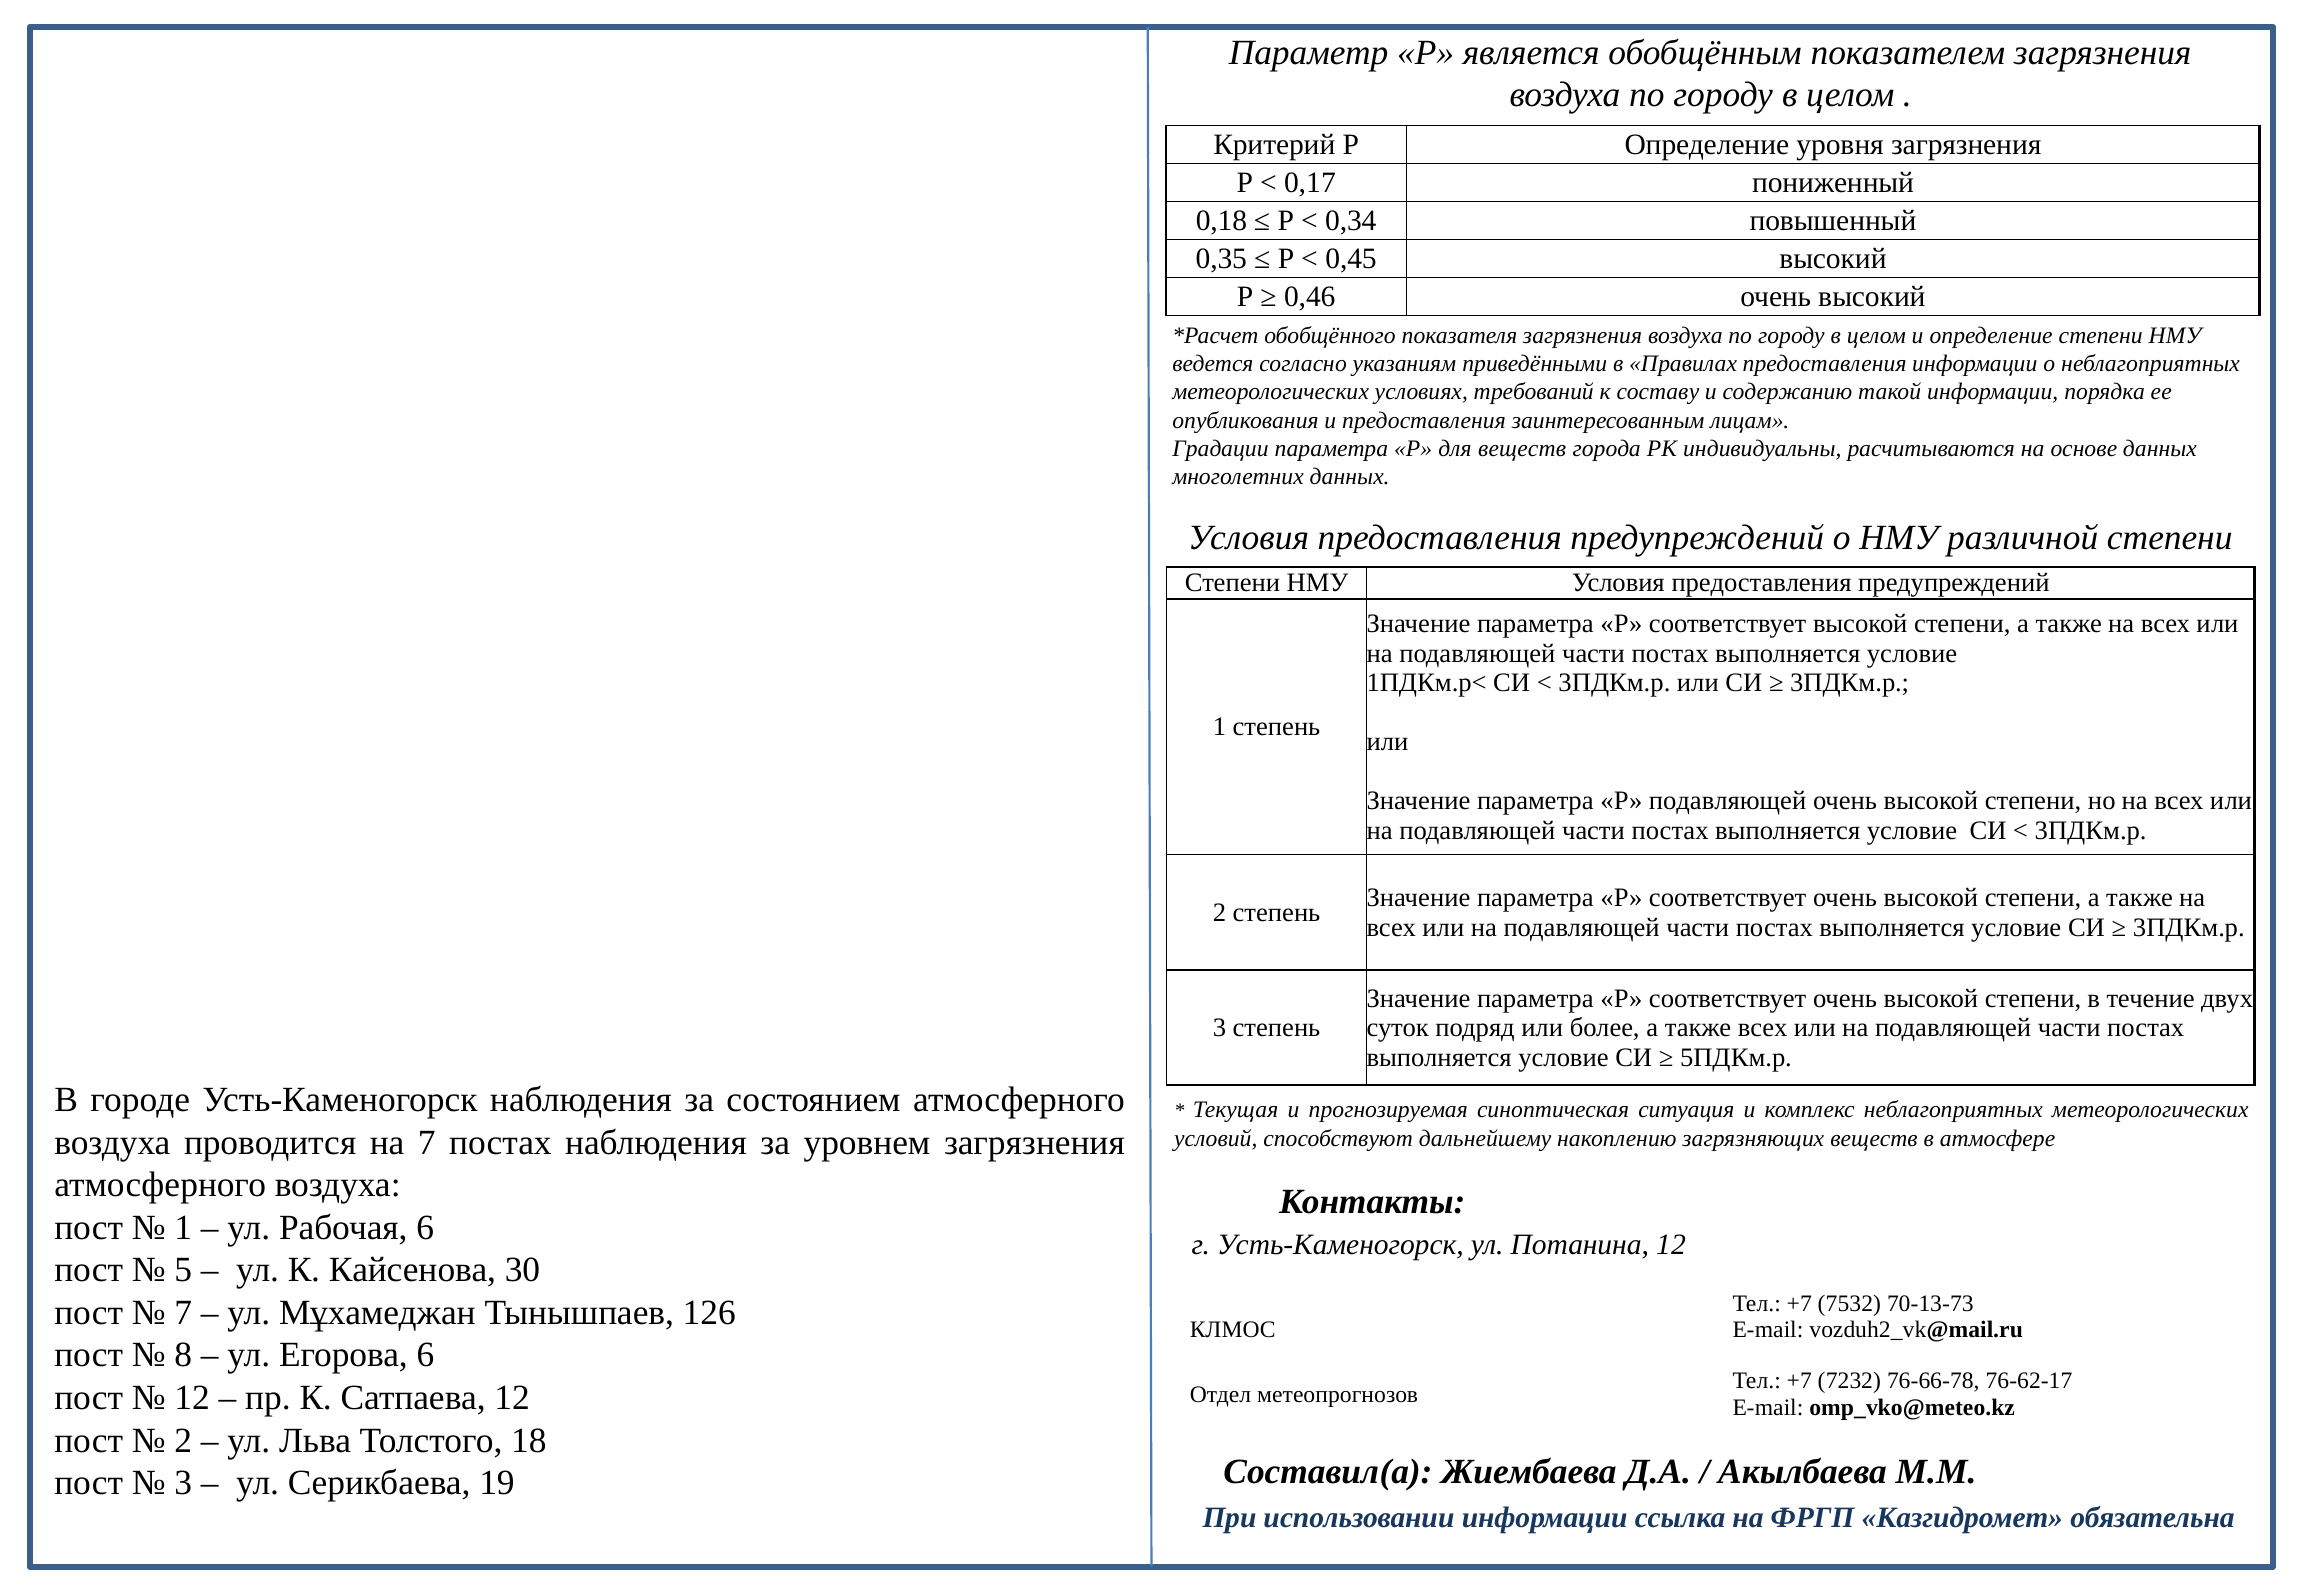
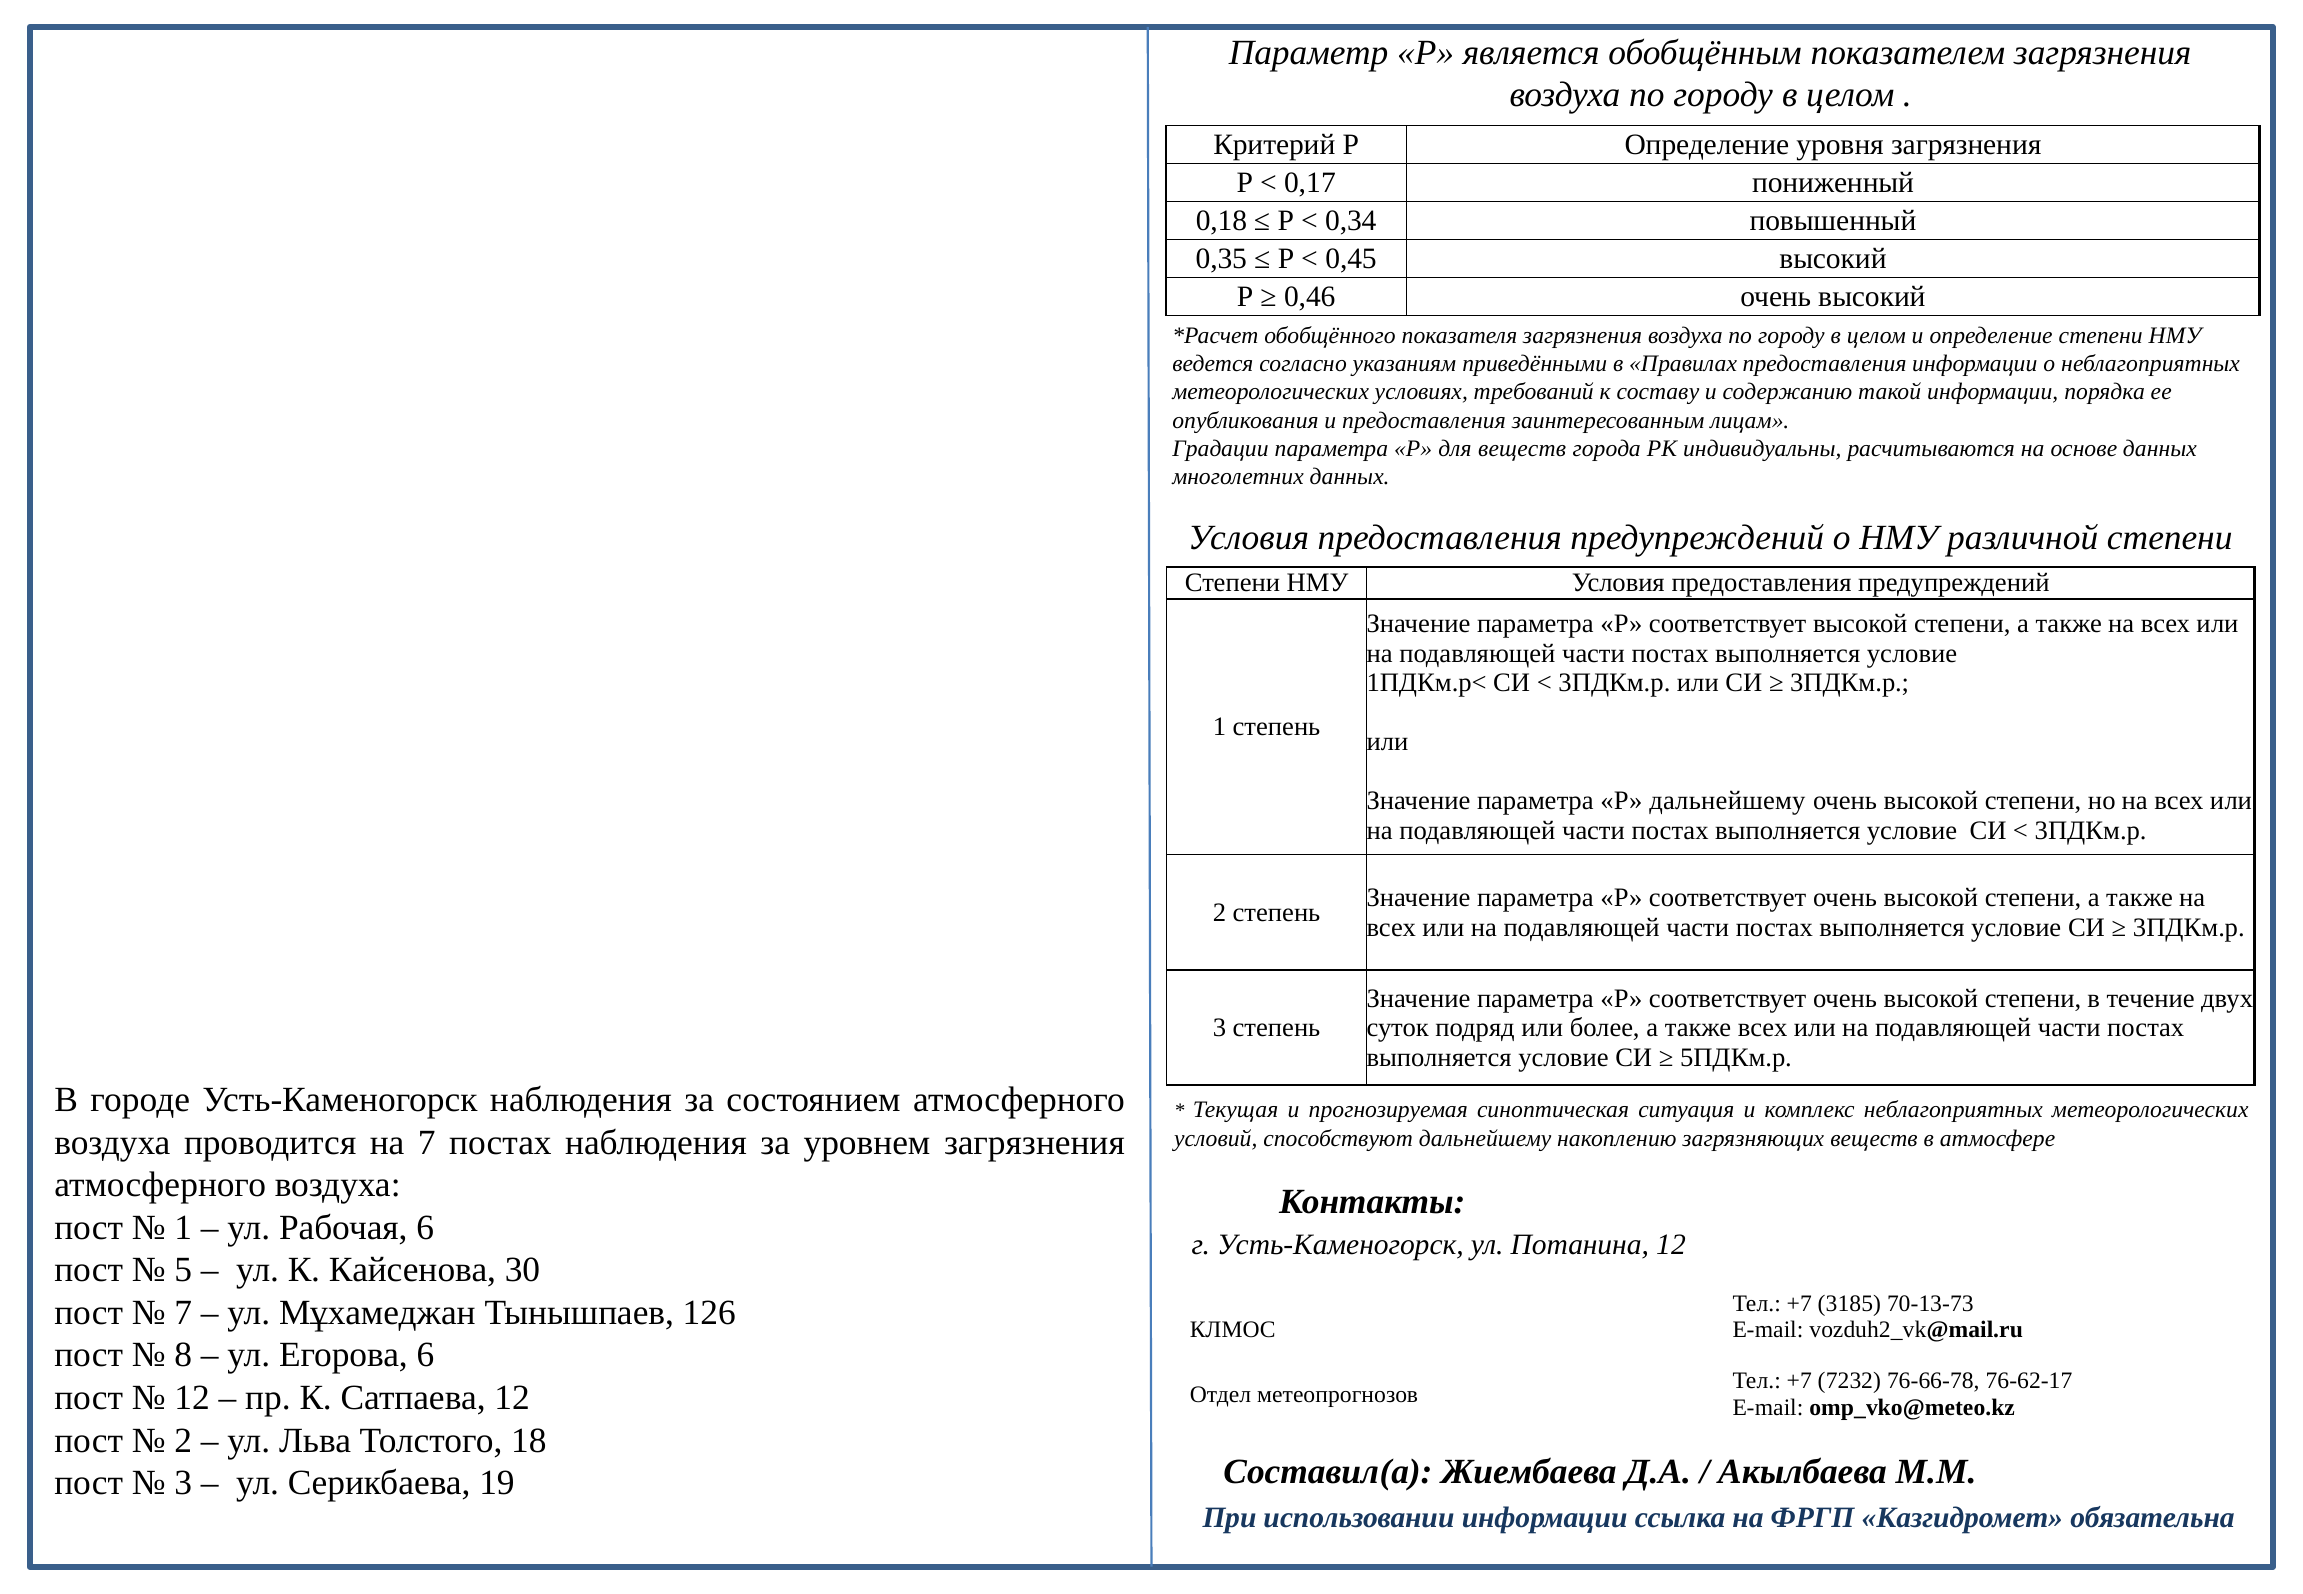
Р подавляющей: подавляющей -> дальнейшему
7532: 7532 -> 3185
